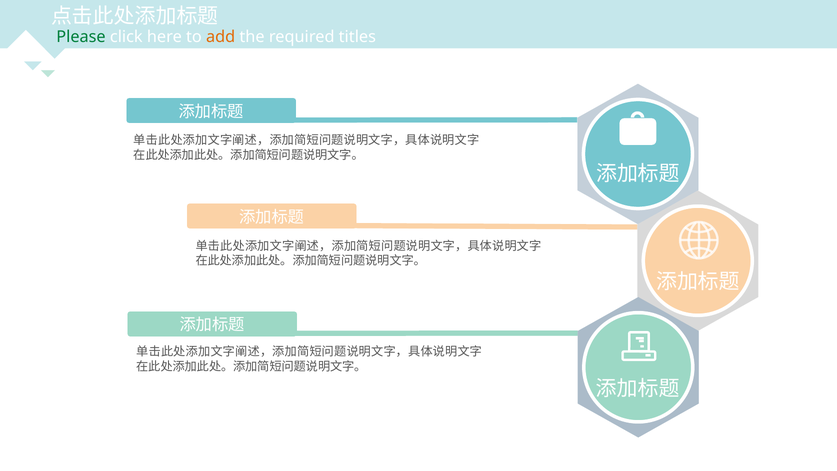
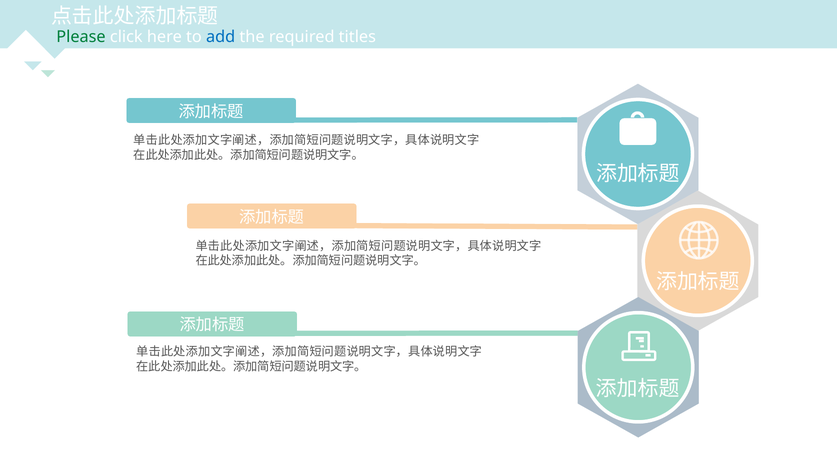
add colour: orange -> blue
